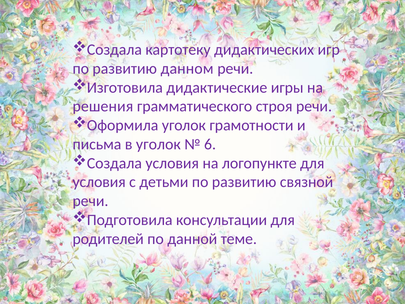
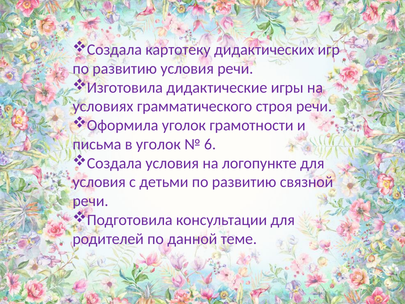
развитию данном: данном -> условия
решения: решения -> условиях
